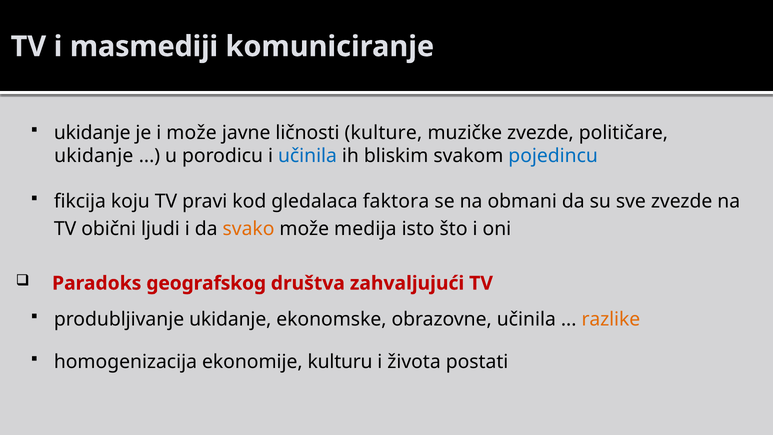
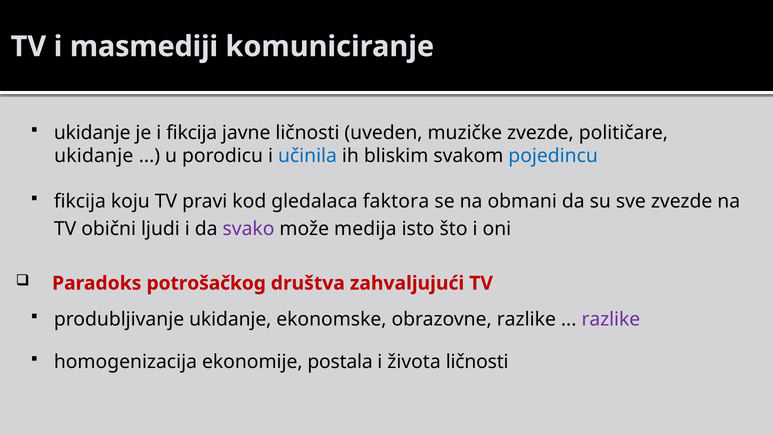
i može: može -> fikcija
kulture: kulture -> uveden
svako colour: orange -> purple
geografskog: geografskog -> potrošačkog
obrazovne učinila: učinila -> razlike
razlike at (611, 319) colour: orange -> purple
kulturu: kulturu -> postala
života postati: postati -> ličnosti
